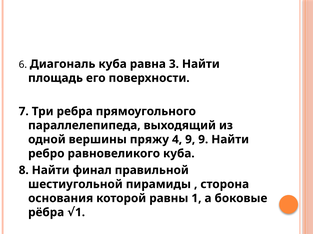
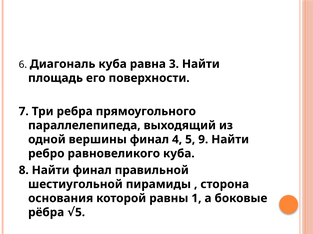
вершины пряжу: пряжу -> финал
4 9: 9 -> 5
рёбра 1: 1 -> 5
